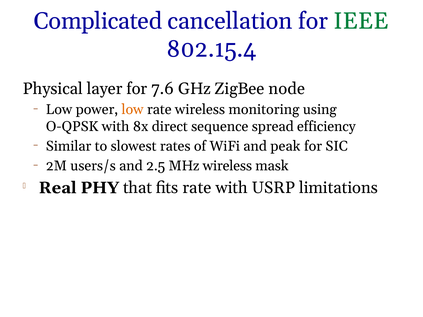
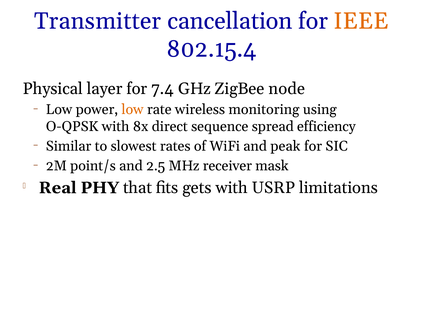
Complicated: Complicated -> Transmitter
IEEE colour: green -> orange
7.6: 7.6 -> 7.4
users/s: users/s -> point/s
MHz wireless: wireless -> receiver
fits rate: rate -> gets
